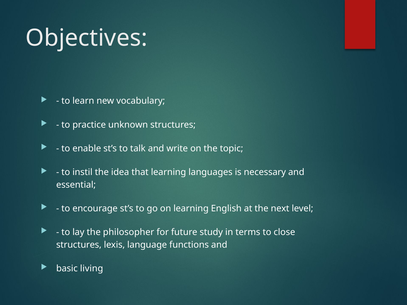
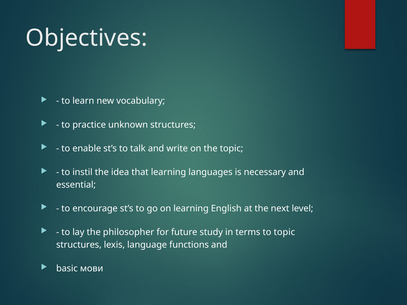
to close: close -> topic
living: living -> мови
